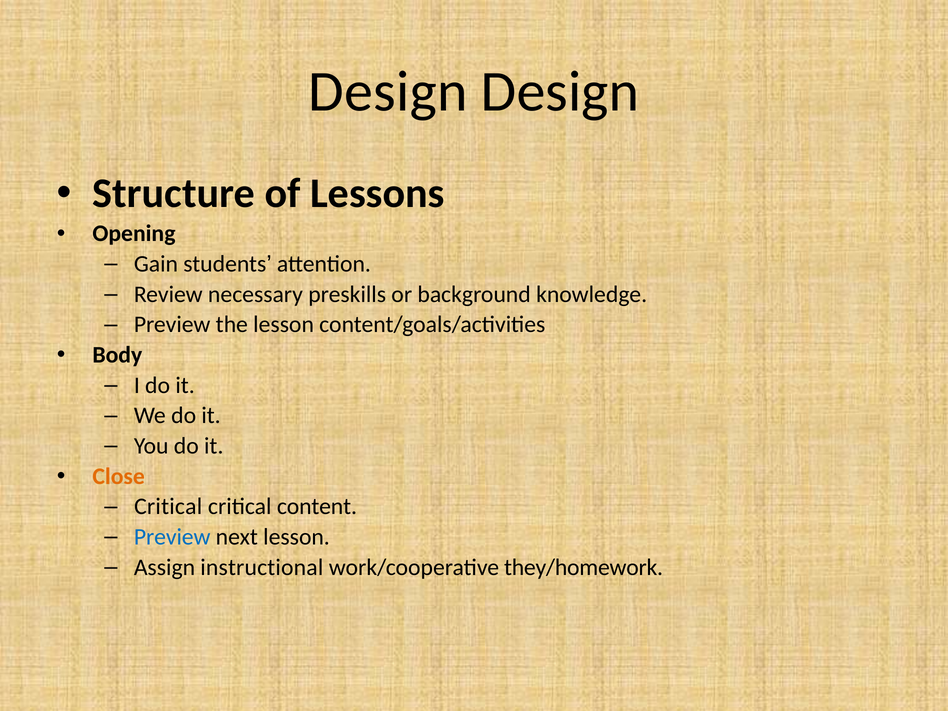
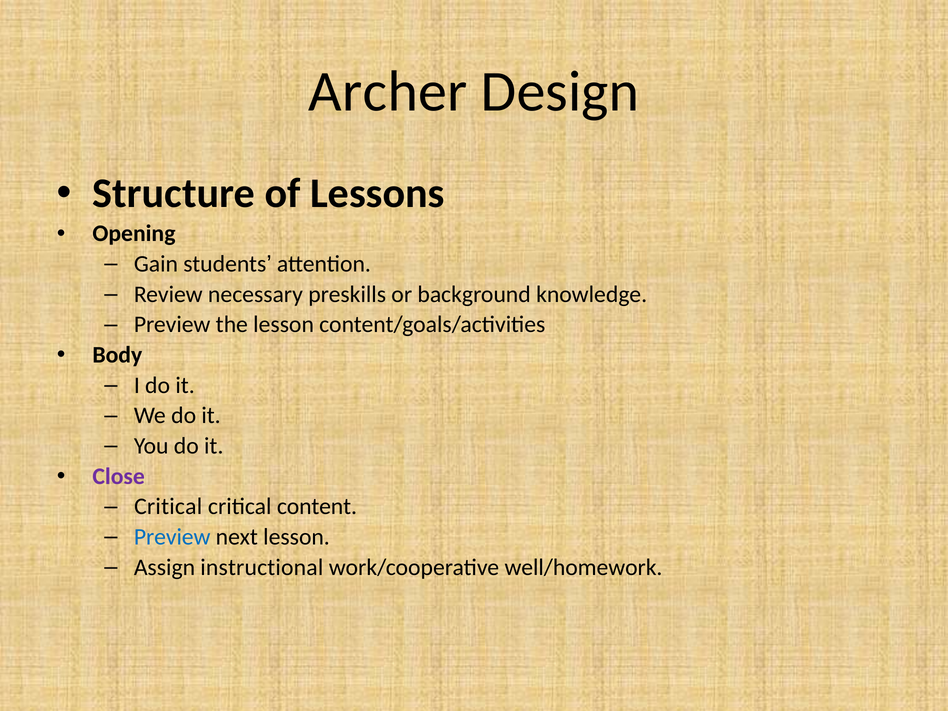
Design at (388, 92): Design -> Archer
Close colour: orange -> purple
they/homework: they/homework -> well/homework
